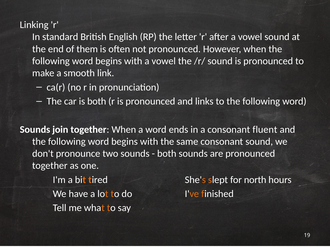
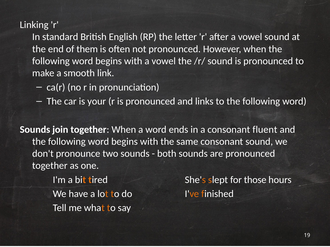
is both: both -> your
north: north -> those
